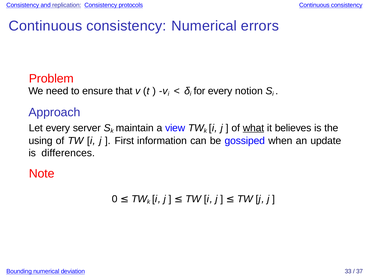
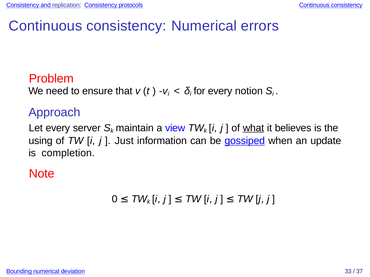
First: First -> Just
gossiped underline: none -> present
differences: differences -> completion
